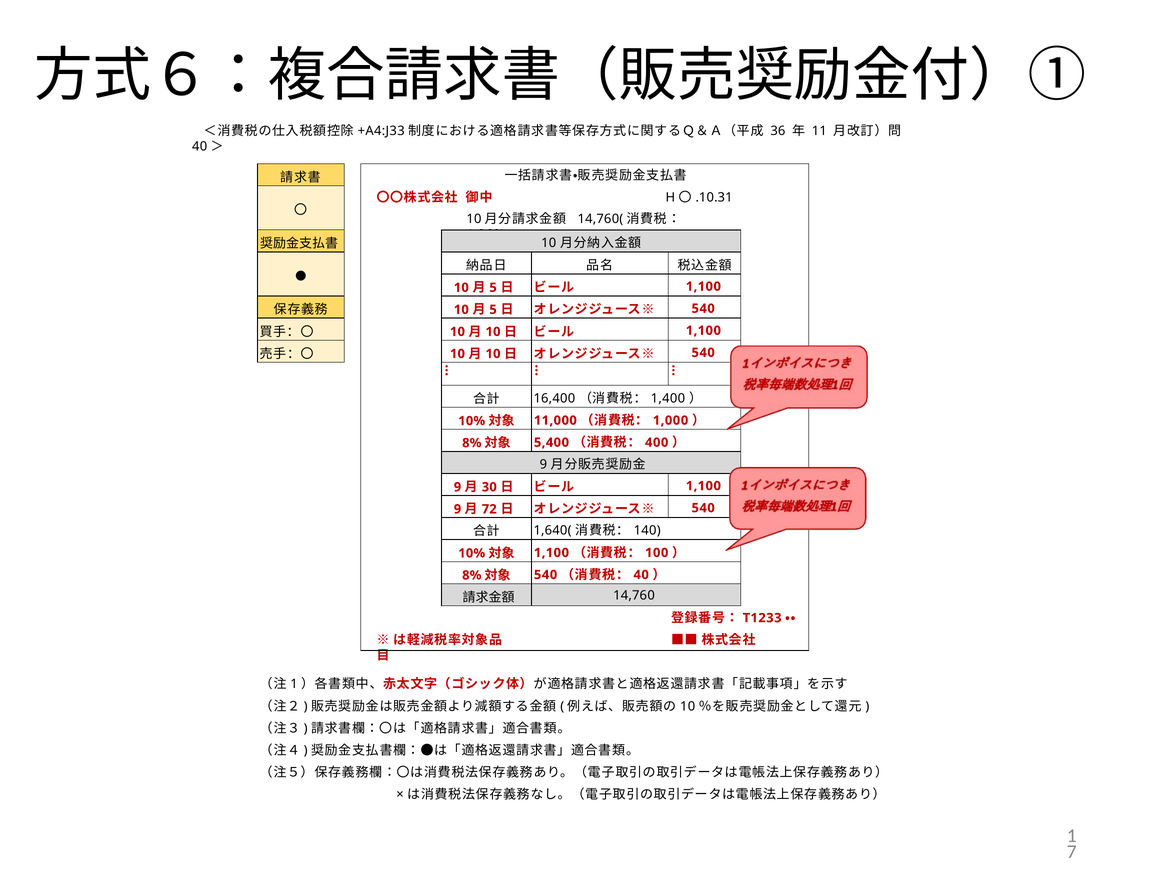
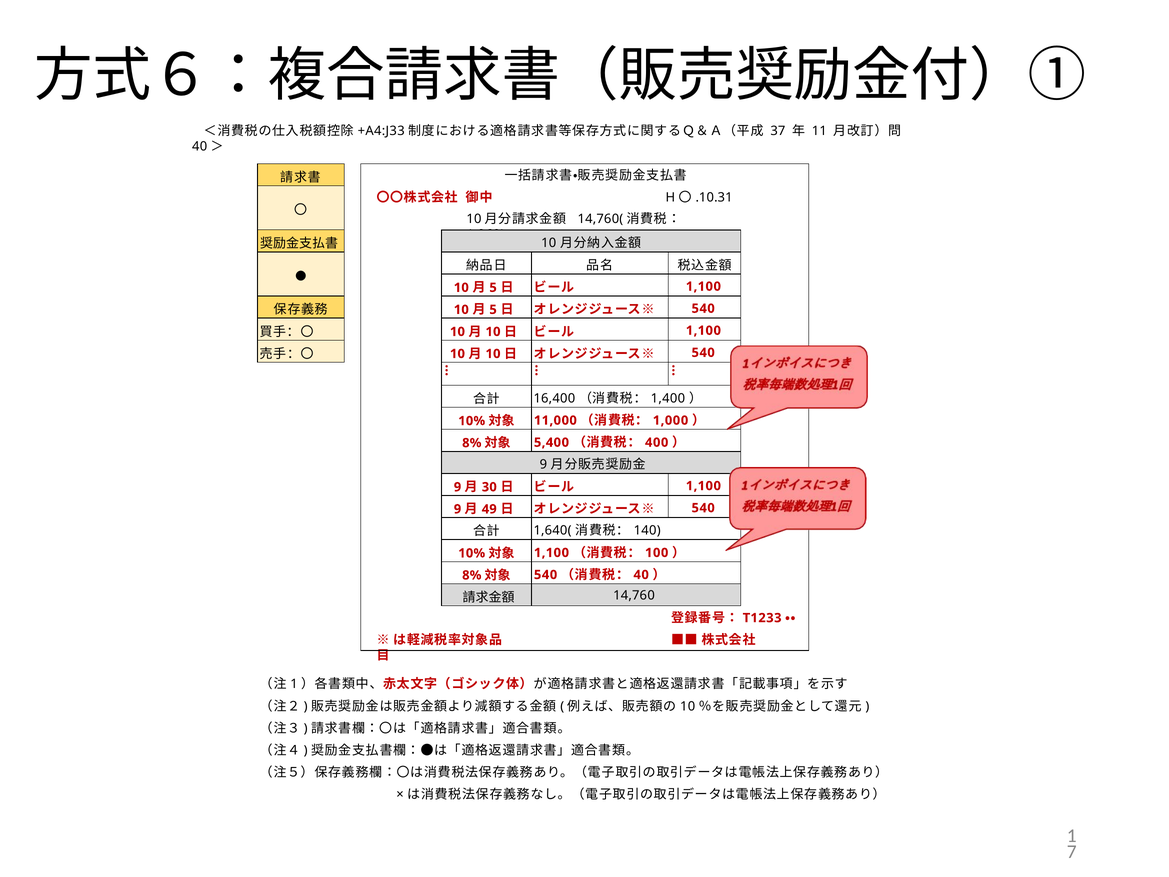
36: 36 -> 37
72: 72 -> 49
